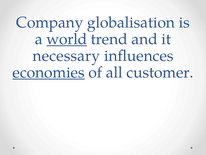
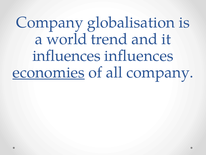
world underline: present -> none
necessary at (66, 56): necessary -> influences
all customer: customer -> company
